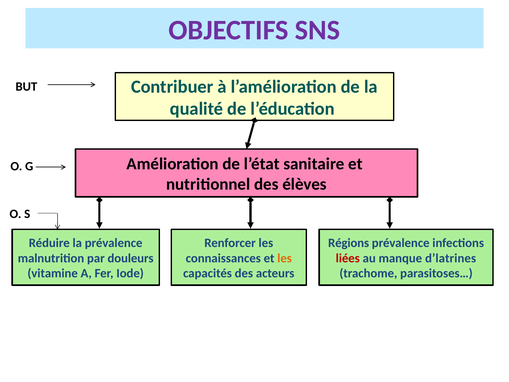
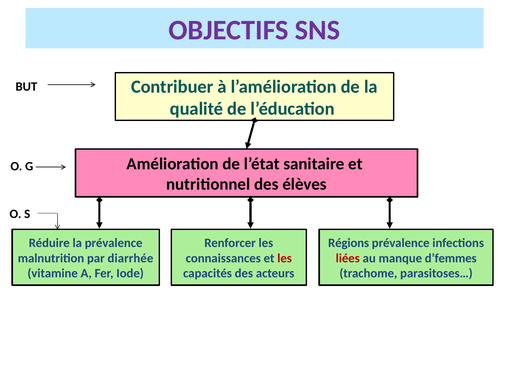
douleurs: douleurs -> diarrhée
les at (285, 258) colour: orange -> red
d’latrines: d’latrines -> d’femmes
